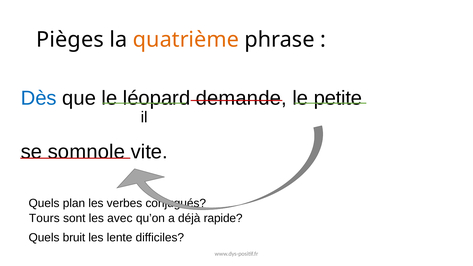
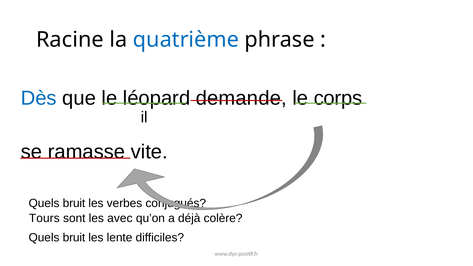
Pièges: Pièges -> Racine
quatrième colour: orange -> blue
petite: petite -> corps
somnole: somnole -> ramasse
plan at (74, 203): plan -> bruit
rapide: rapide -> colère
